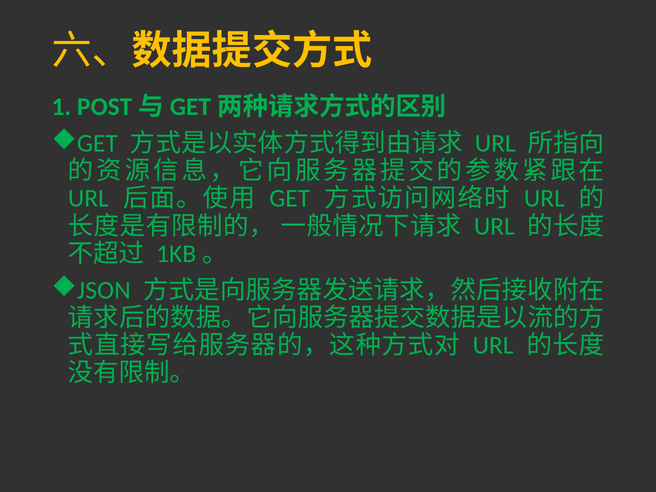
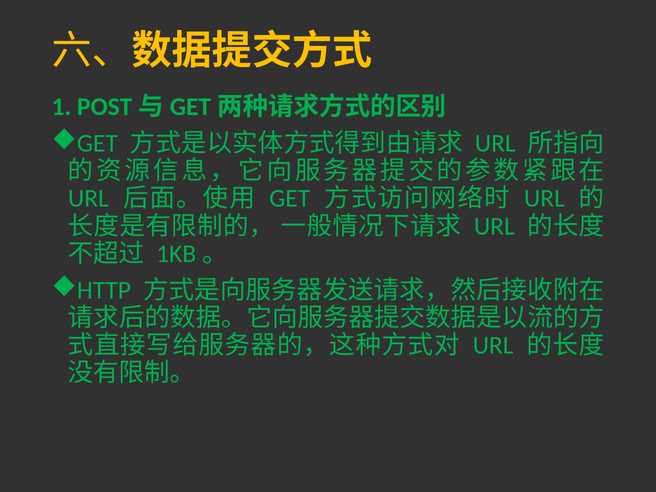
JSON: JSON -> HTTP
